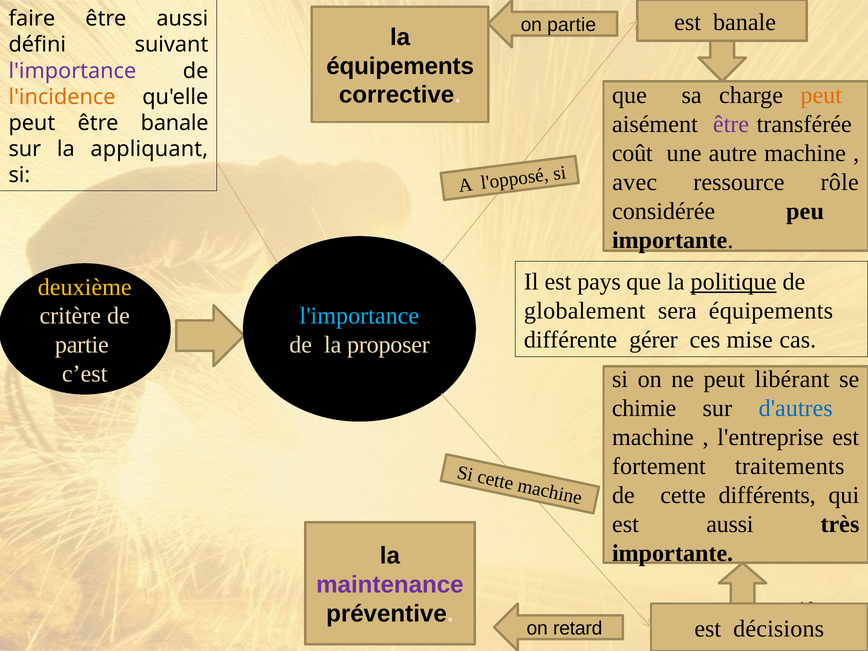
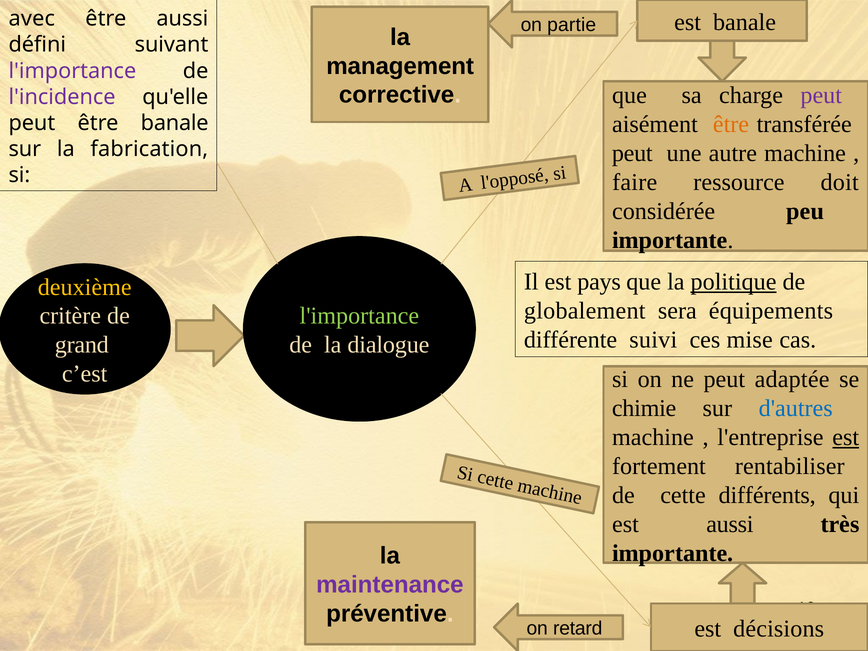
faire: faire -> avec
équipements at (400, 66): équipements -> management
peut at (821, 95) colour: orange -> purple
l'incidence colour: orange -> purple
être at (731, 124) colour: purple -> orange
coût at (632, 153): coût -> peut
appliquant: appliquant -> fabrication
avec: avec -> faire
rôle: rôle -> doit
l'importance at (359, 316) colour: light blue -> light green
gérer: gérer -> suivi
partie at (82, 345): partie -> grand
proposer: proposer -> dialogue
libérant: libérant -> adaptée
est at (846, 437) underline: none -> present
traitements: traitements -> rentabiliser
